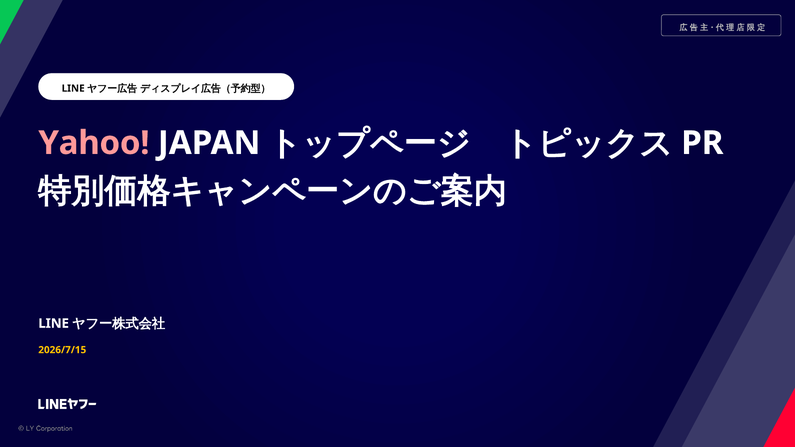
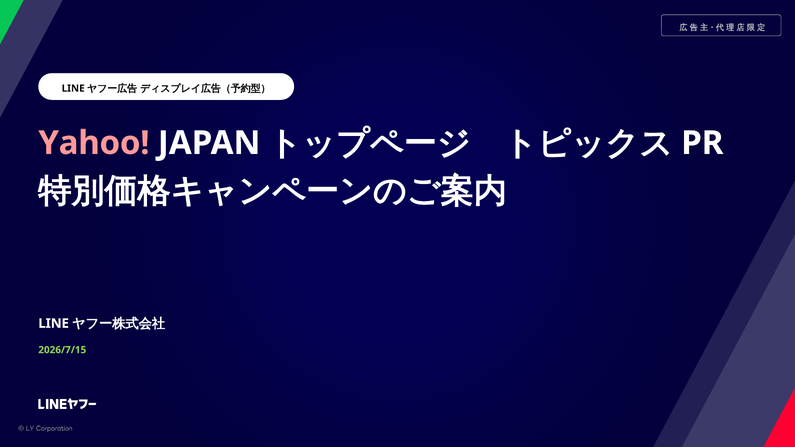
2026/7/15 colour: yellow -> light green
